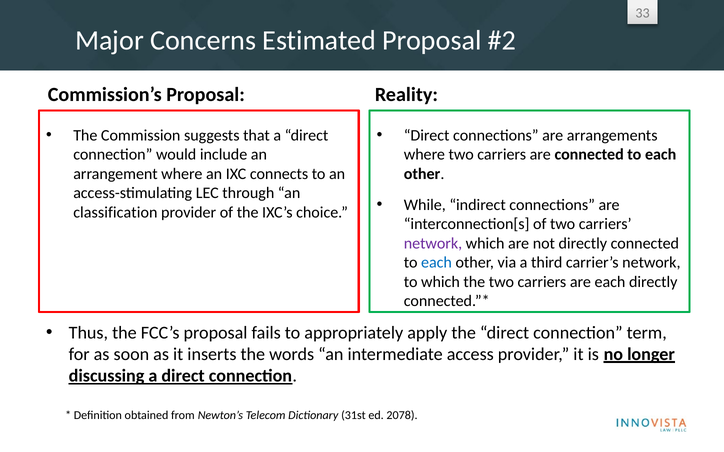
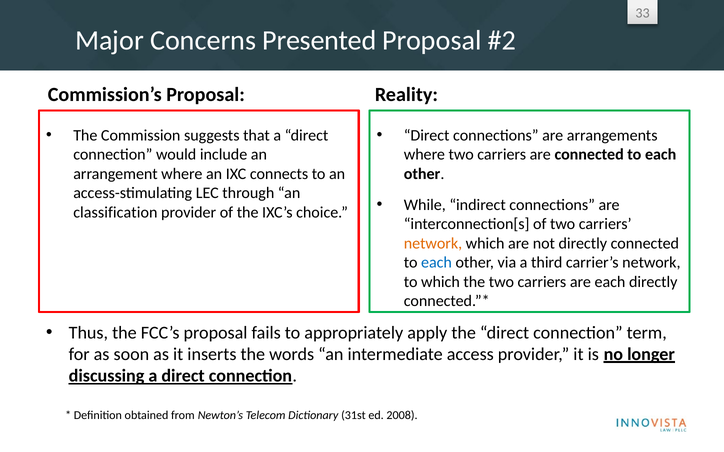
Estimated: Estimated -> Presented
network at (433, 244) colour: purple -> orange
2078: 2078 -> 2008
